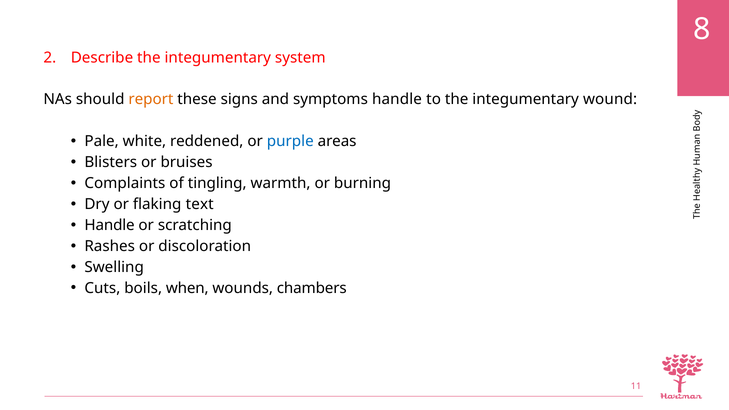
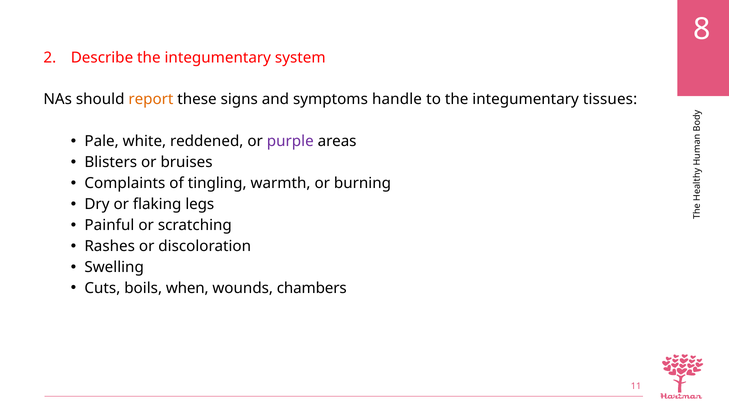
wound: wound -> tissues
purple colour: blue -> purple
text: text -> legs
Handle at (110, 225): Handle -> Painful
